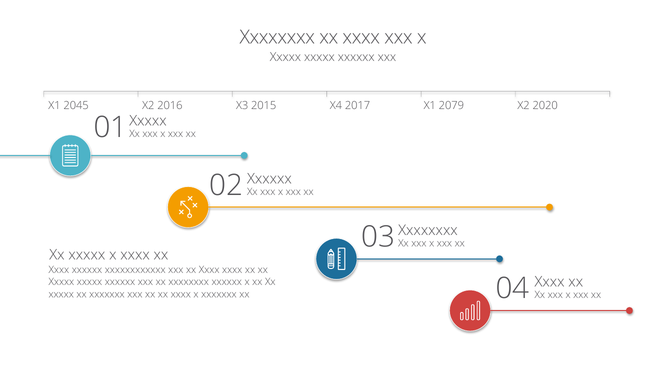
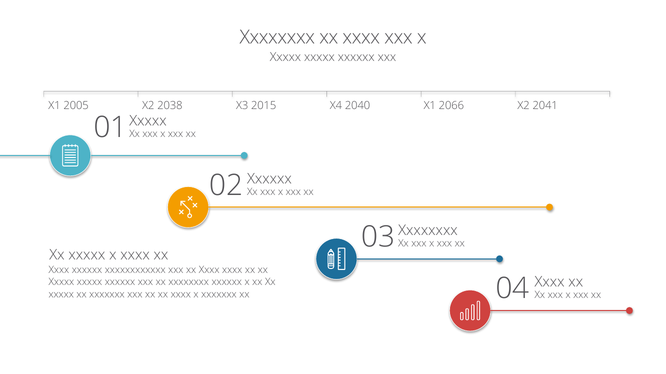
2045: 2045 -> 2005
2016: 2016 -> 2038
2017: 2017 -> 2040
2079: 2079 -> 2066
2020: 2020 -> 2041
